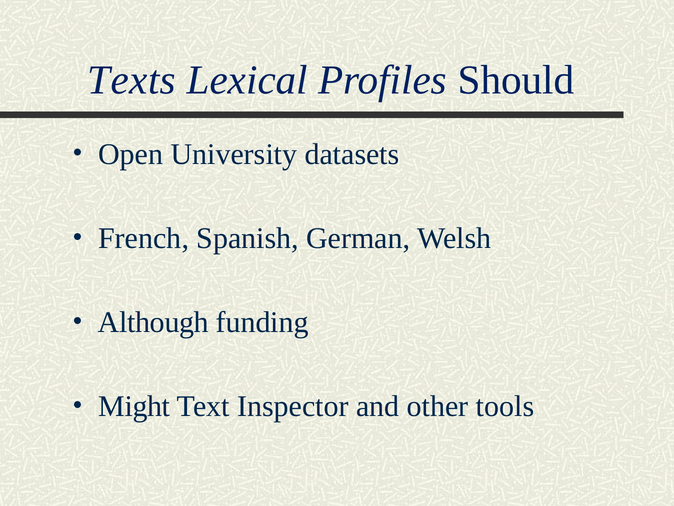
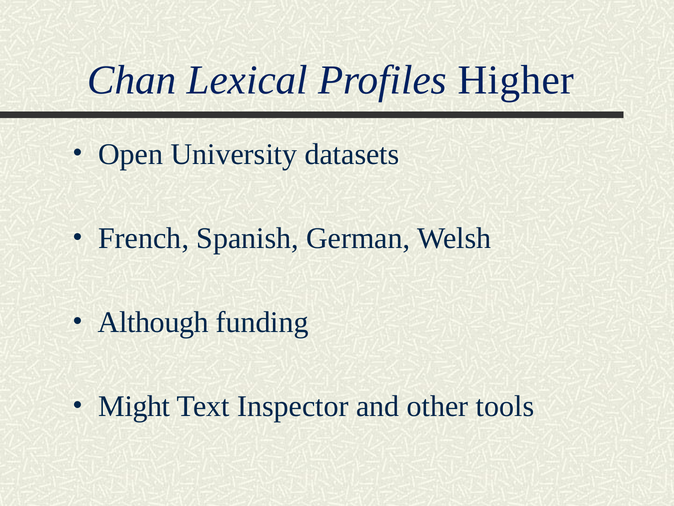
Texts: Texts -> Chan
Should: Should -> Higher
